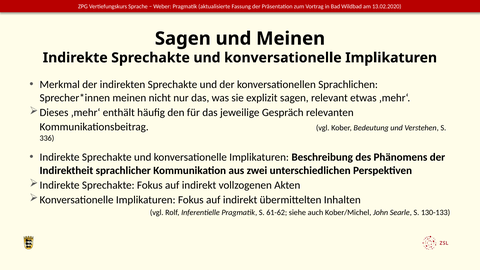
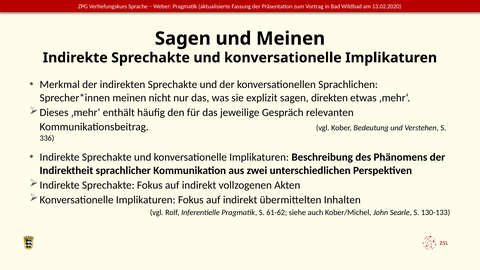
relevant: relevant -> direkten
